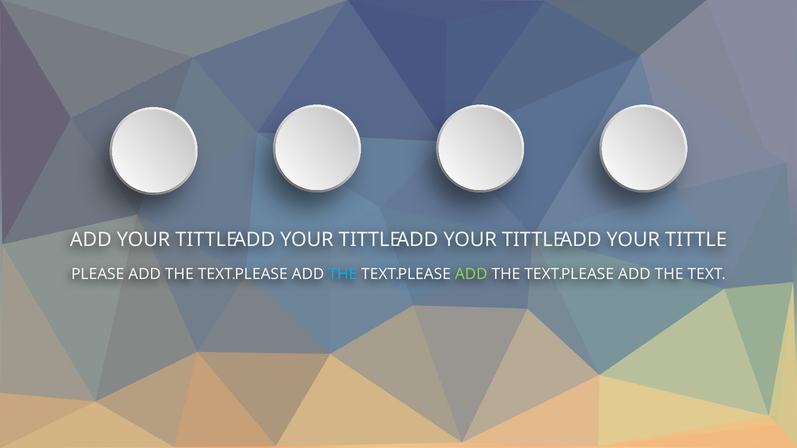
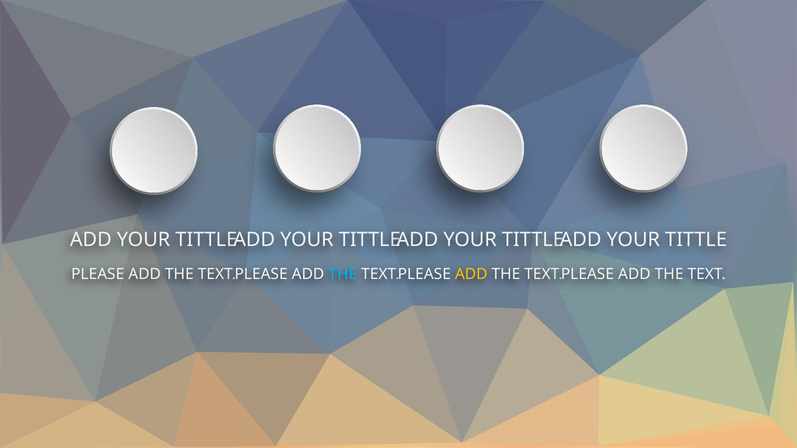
ADD at (471, 274) colour: light green -> yellow
